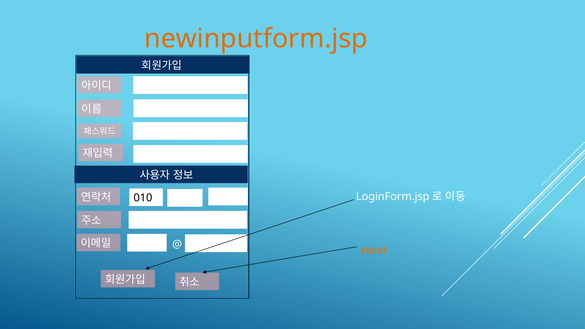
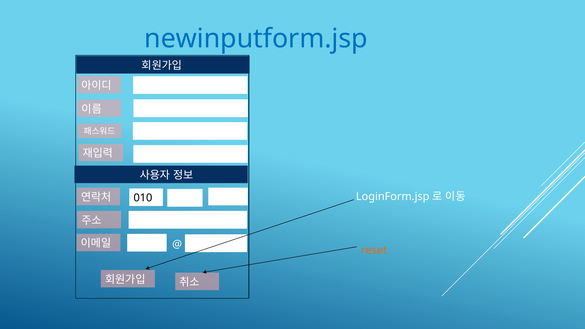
newinputform.jsp colour: orange -> blue
